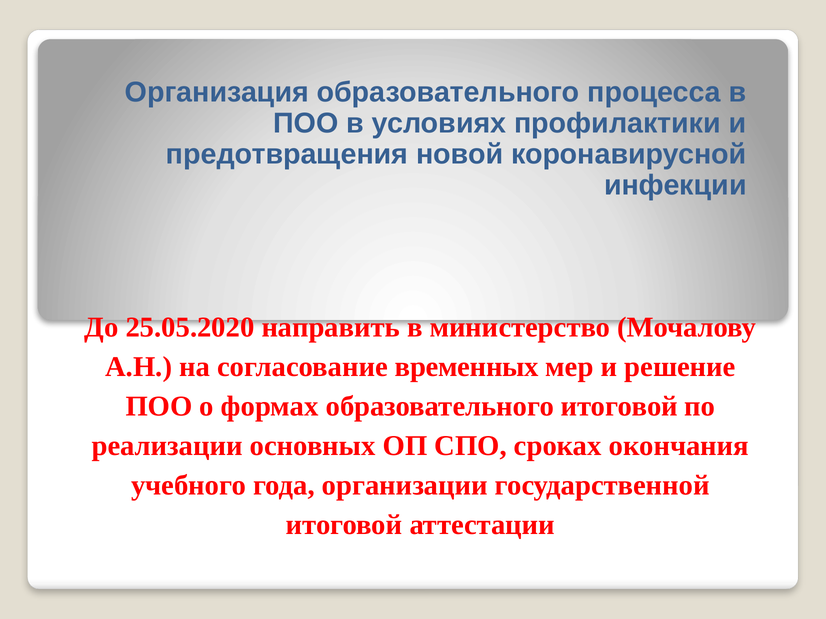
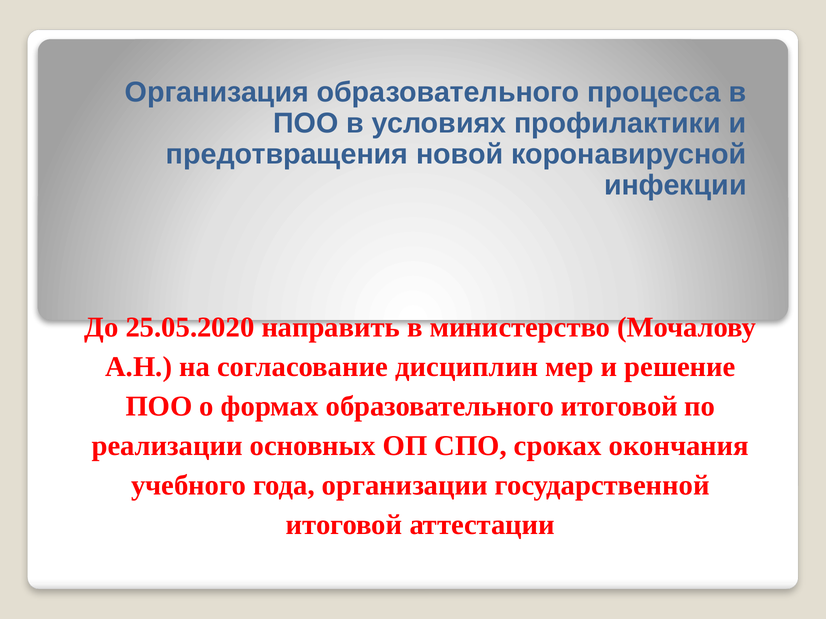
временных: временных -> дисциплин
